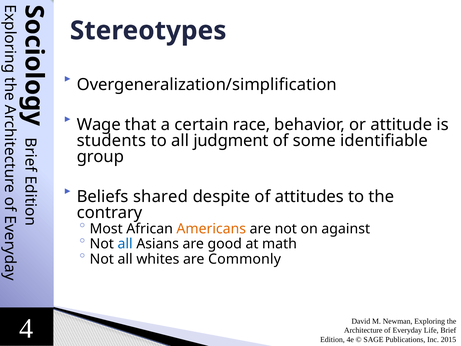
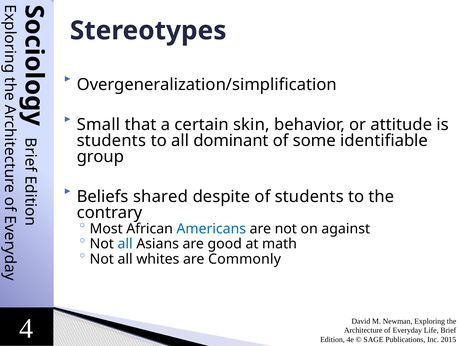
Wage: Wage -> Small
race: race -> skin
judgment: judgment -> dominant
of attitudes: attitudes -> students
Americans colour: orange -> blue
